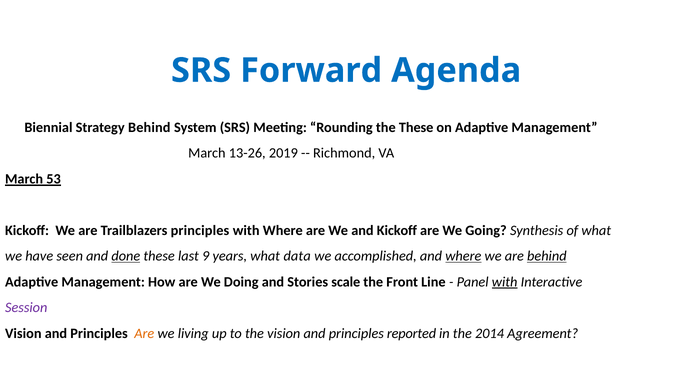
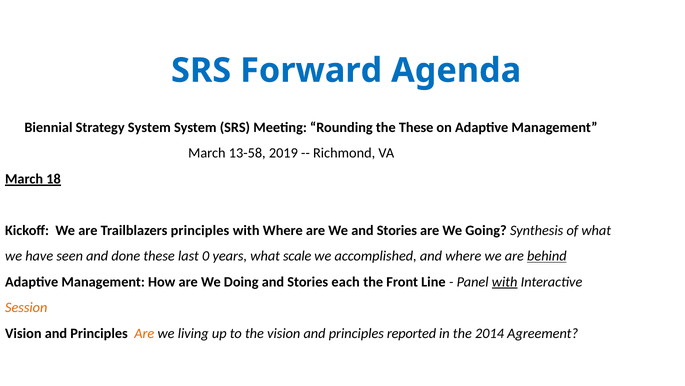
Strategy Behind: Behind -> System
13-26: 13-26 -> 13-58
53: 53 -> 18
We and Kickoff: Kickoff -> Stories
done underline: present -> none
9: 9 -> 0
data: data -> scale
where at (463, 256) underline: present -> none
scale: scale -> each
Session colour: purple -> orange
